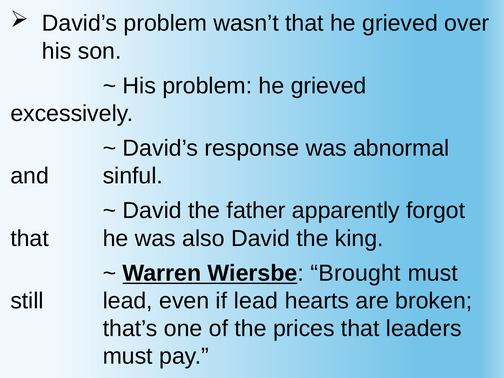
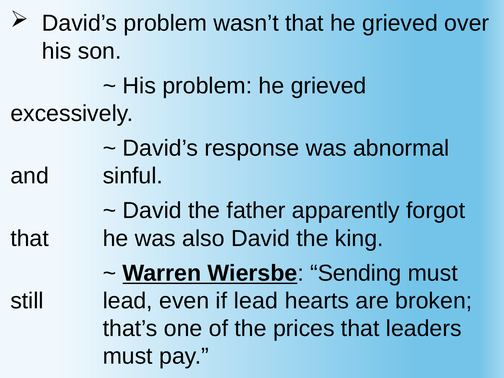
Brought: Brought -> Sending
